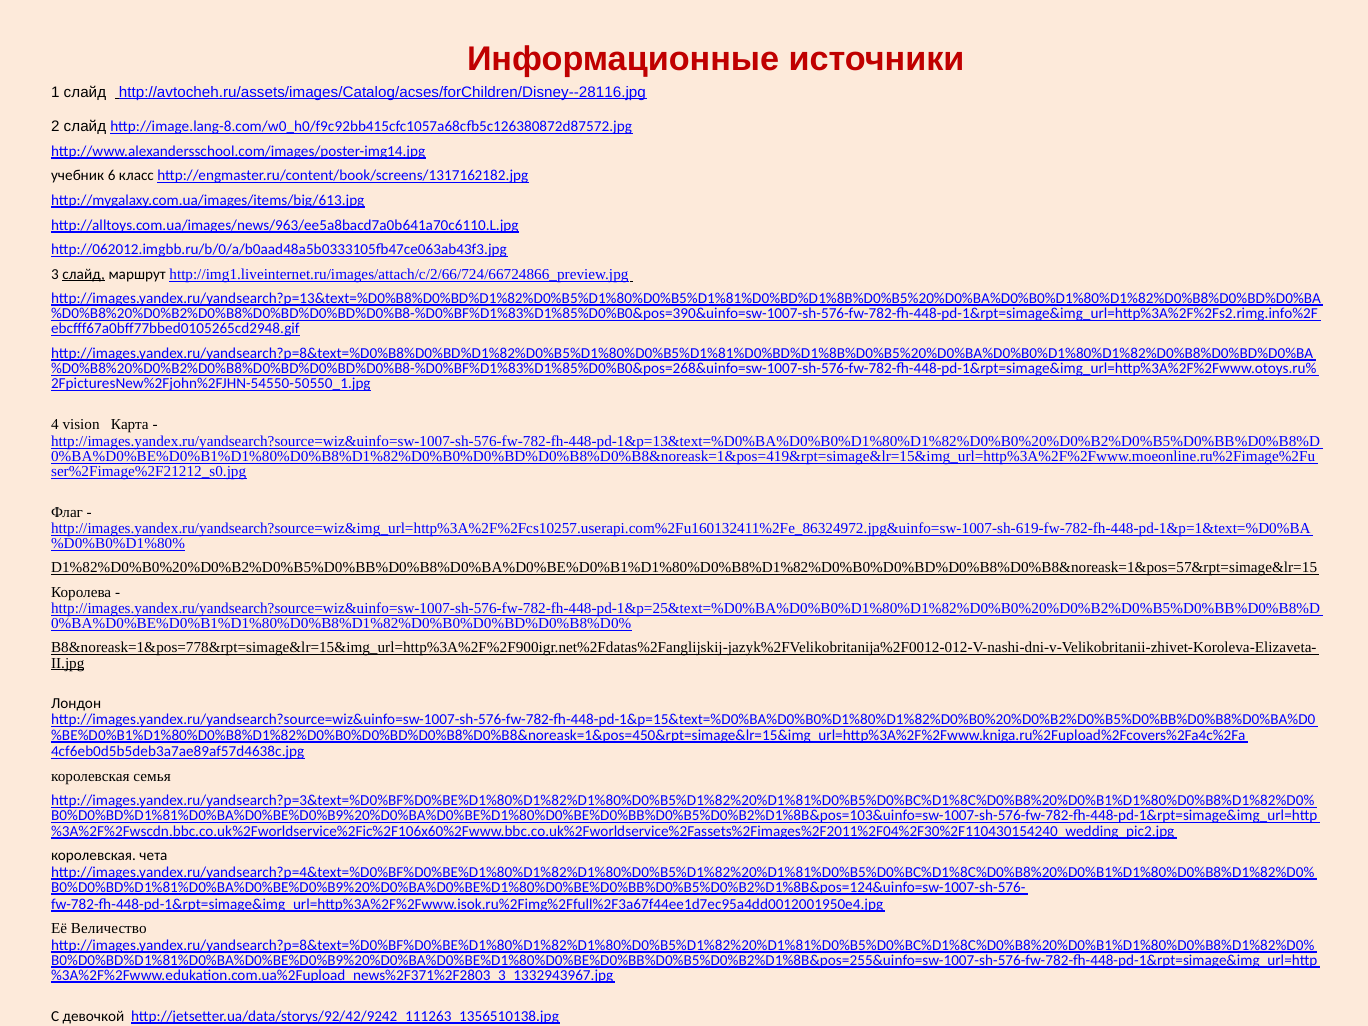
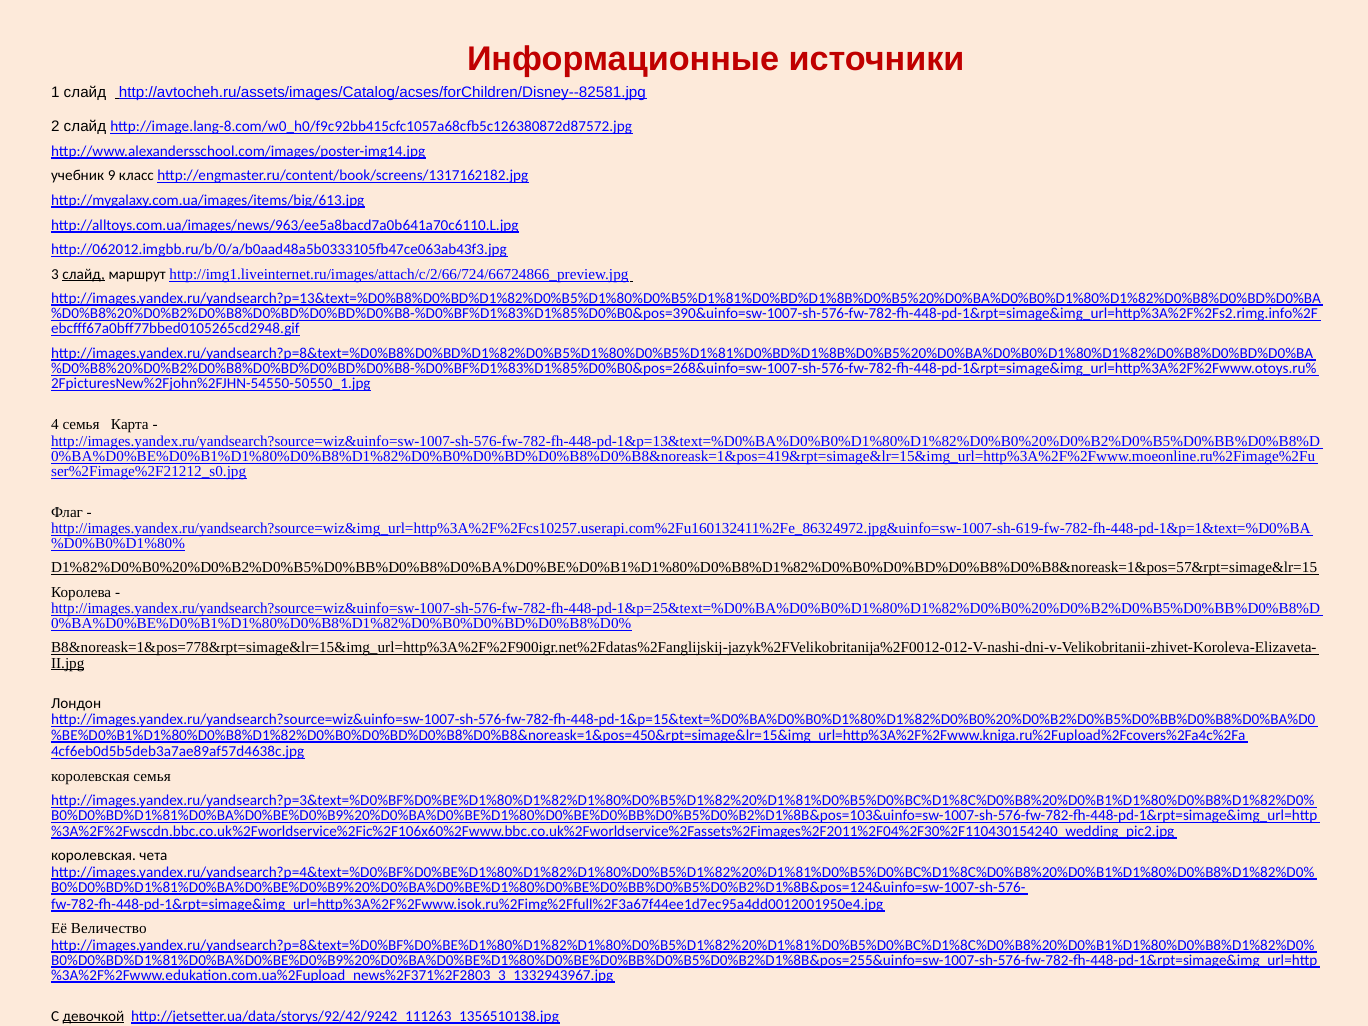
http://avtocheh.ru/assets/images/Catalog/acses/forChildren/Disney--28116.jpg: http://avtocheh.ru/assets/images/Catalog/acses/forChildren/Disney--28116.jpg -> http://avtocheh.ru/assets/images/Catalog/acses/forChildren/Disney--82581.jpg
6: 6 -> 9
4 vision: vision -> семья
девочкой underline: none -> present
